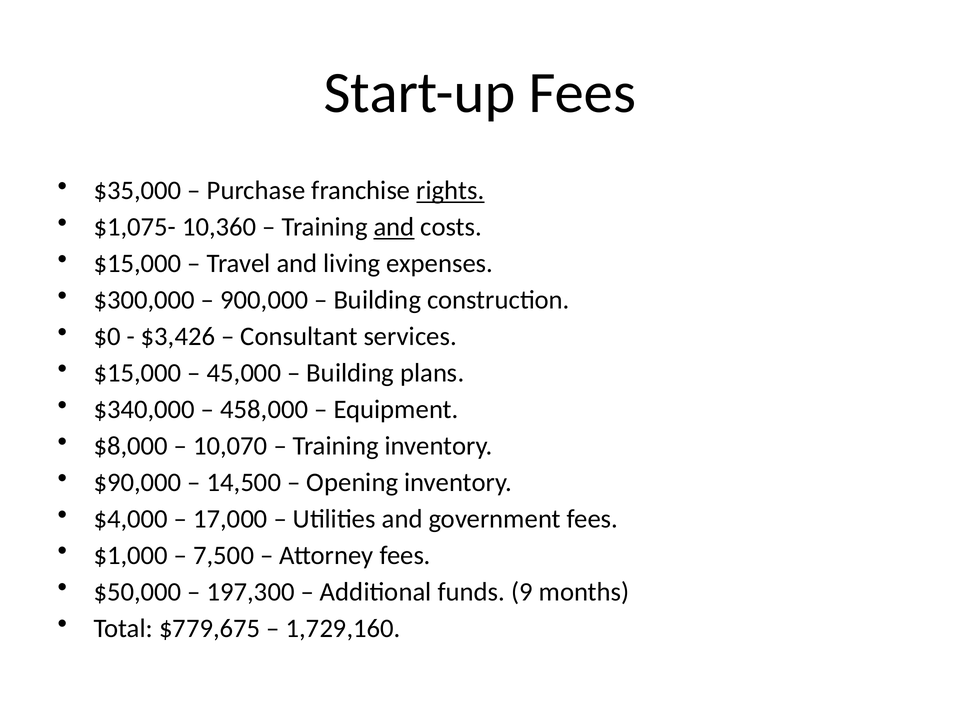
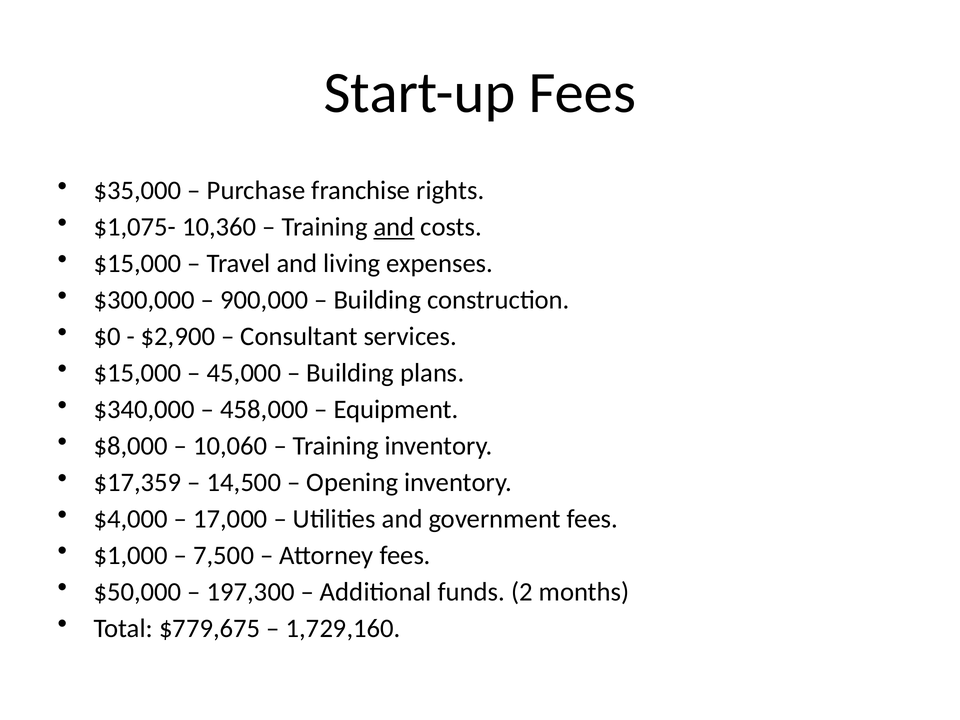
rights underline: present -> none
$3,426: $3,426 -> $2,900
10,070: 10,070 -> 10,060
$90,000: $90,000 -> $17,359
9: 9 -> 2
